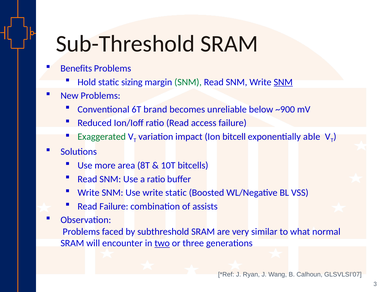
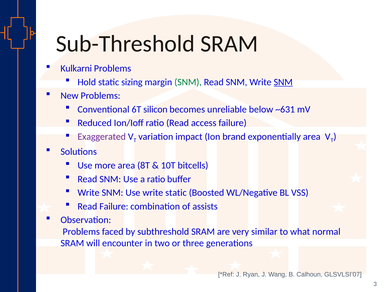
Benefits: Benefits -> Kulkarni
brand: brand -> silicon
~900: ~900 -> ~631
Exaggerated colour: green -> purple
bitcell: bitcell -> brand
exponentially able: able -> area
two underline: present -> none
